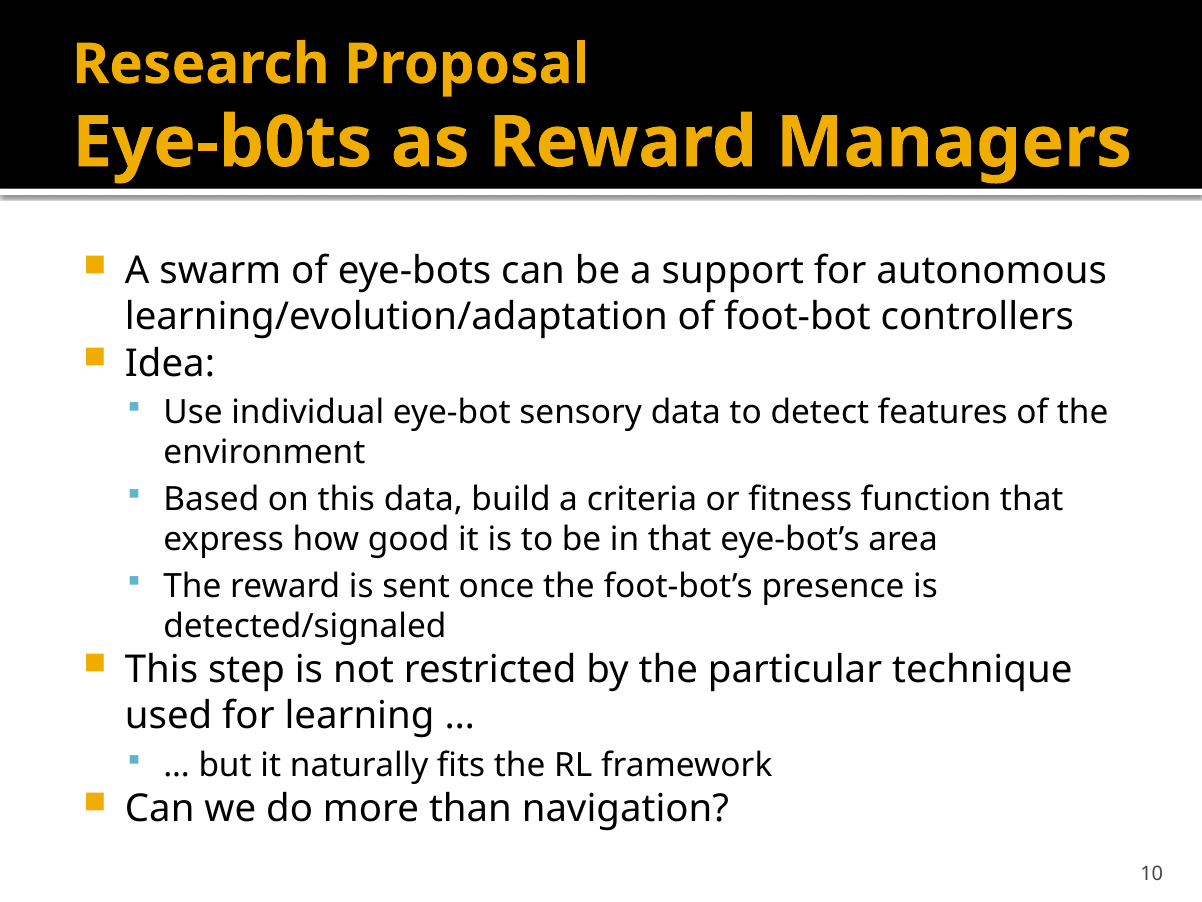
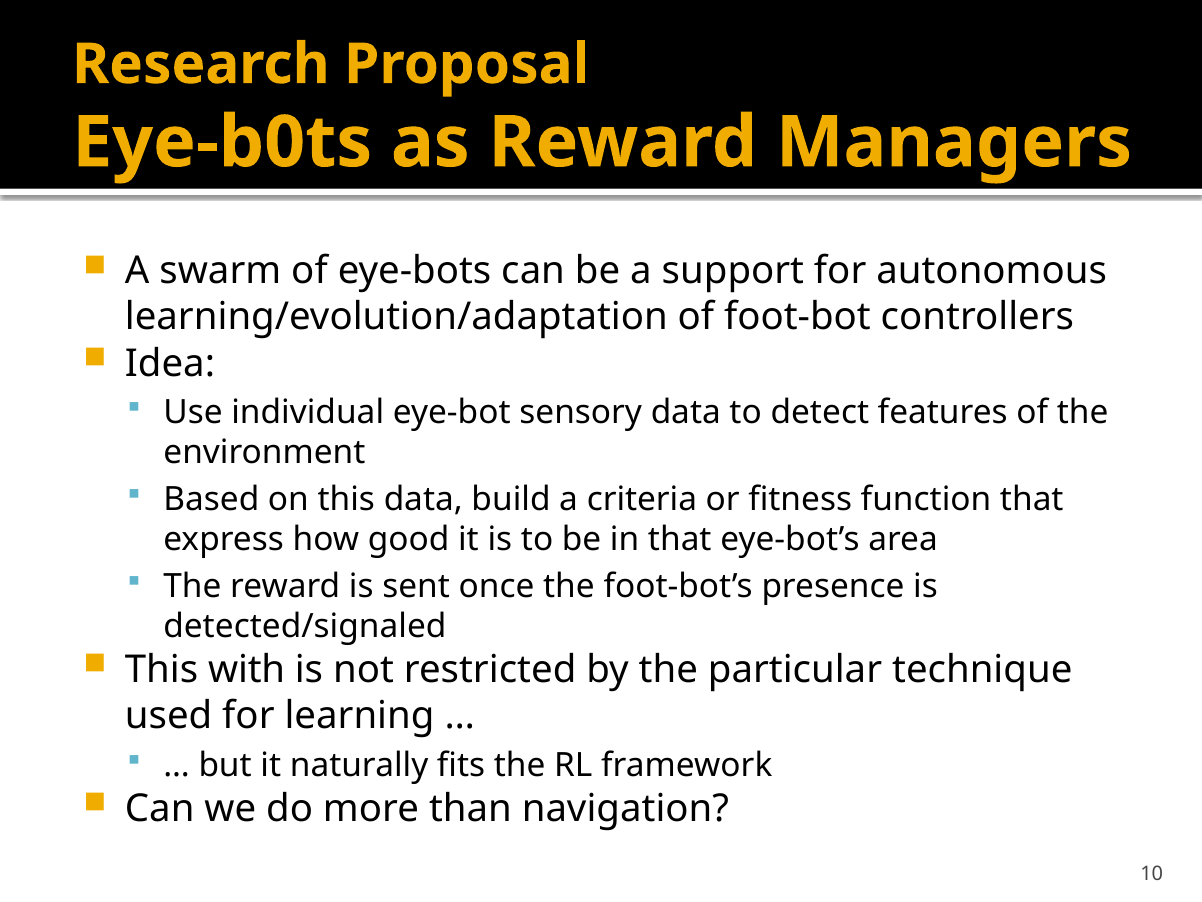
step: step -> with
